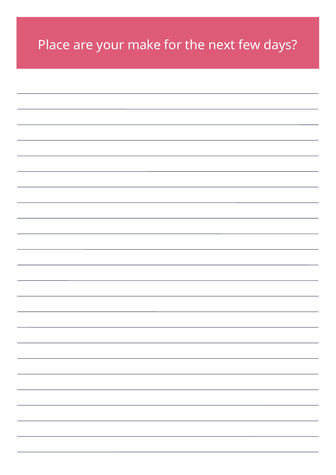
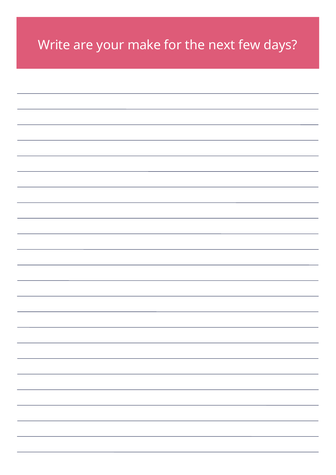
Place: Place -> Write
